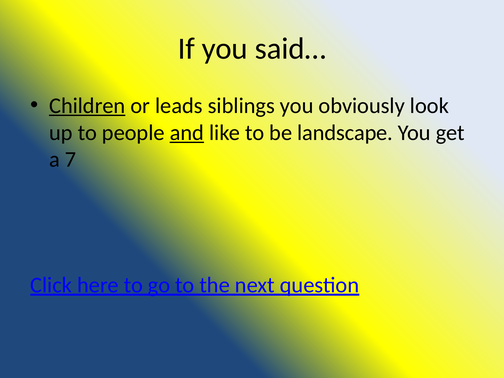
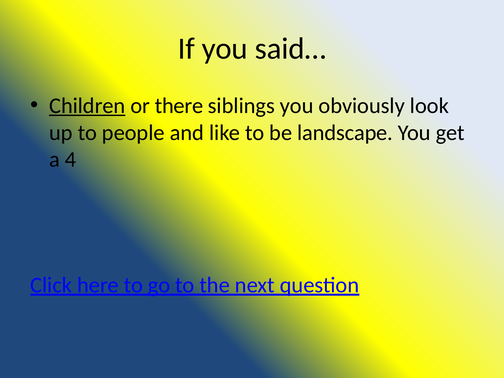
leads: leads -> there
and underline: present -> none
7: 7 -> 4
